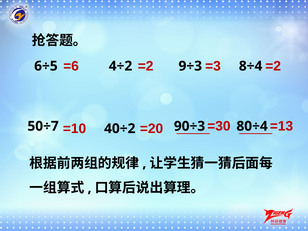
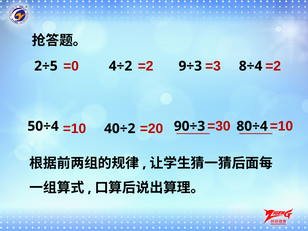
=6: =6 -> =0
6÷5: 6÷5 -> 2÷5
=30 =13: =13 -> =10
50÷7: 50÷7 -> 50÷4
